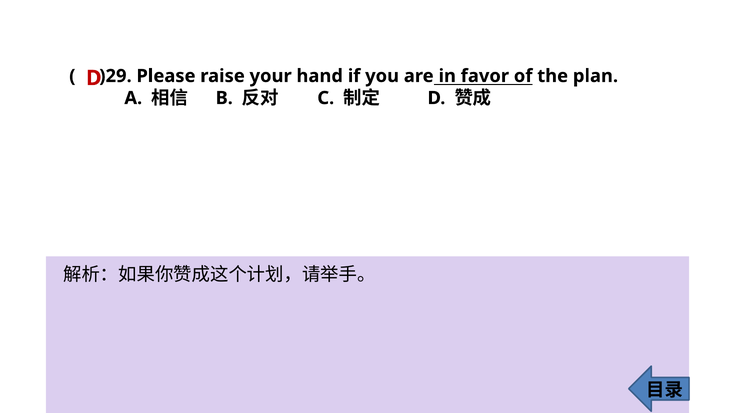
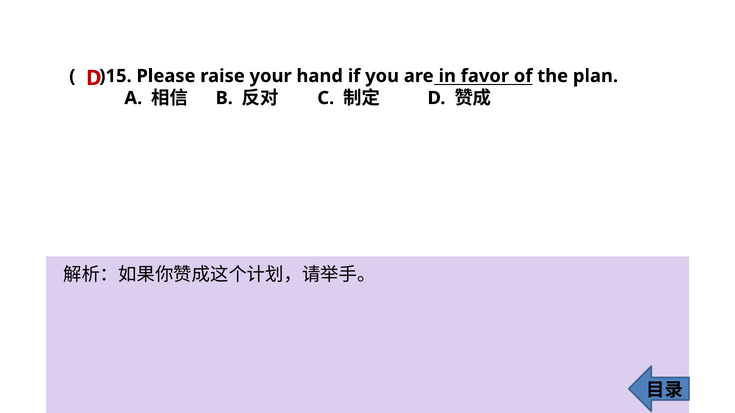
)29: )29 -> )15
